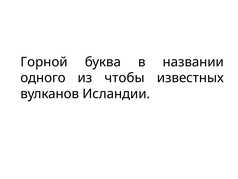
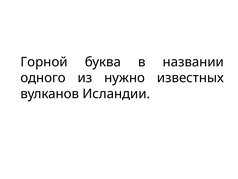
чтобы: чтобы -> нужно
